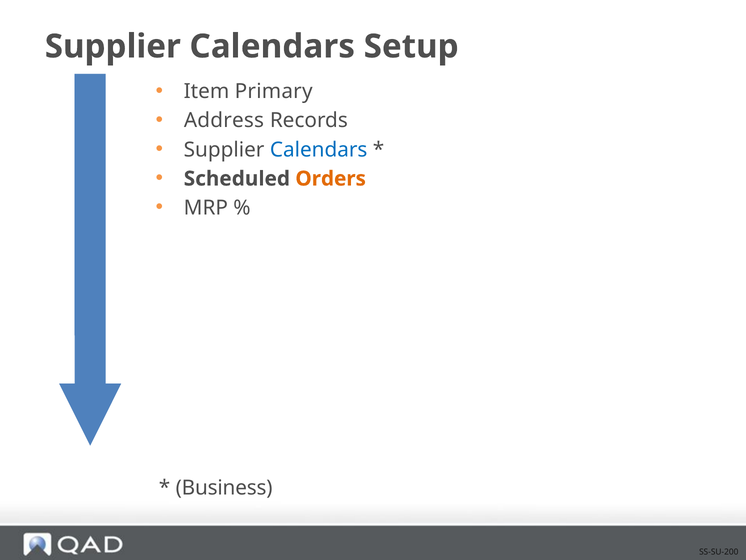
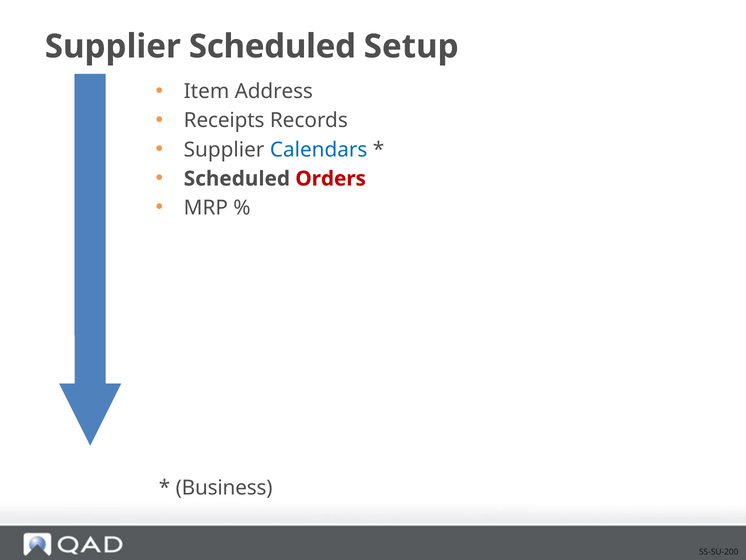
Calendars at (272, 46): Calendars -> Scheduled
Primary: Primary -> Address
Address: Address -> Receipts
Orders colour: orange -> red
